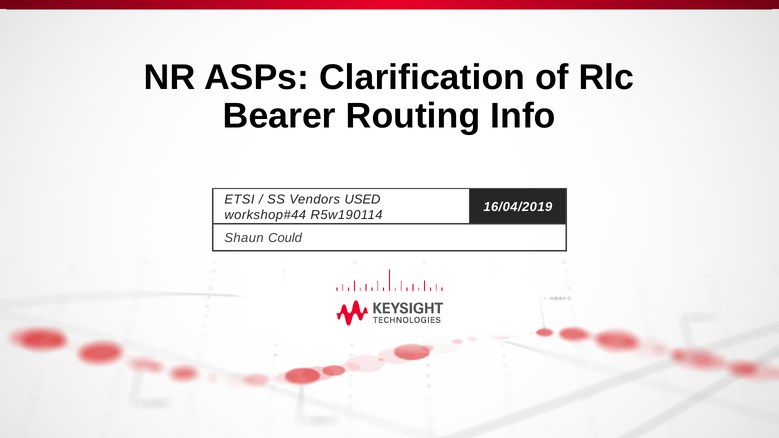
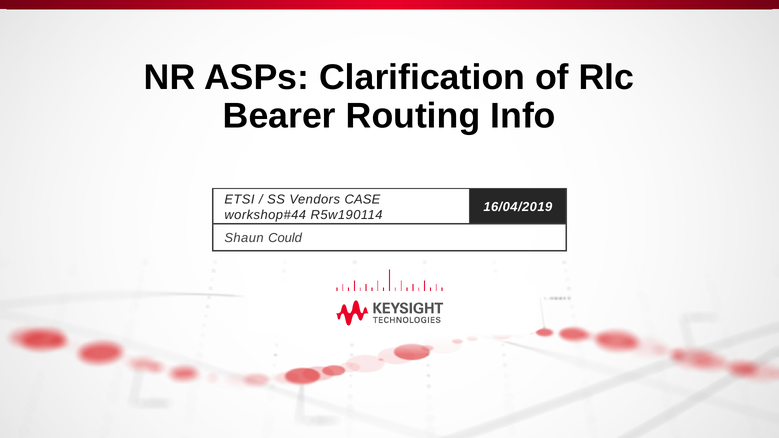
USED: USED -> CASE
